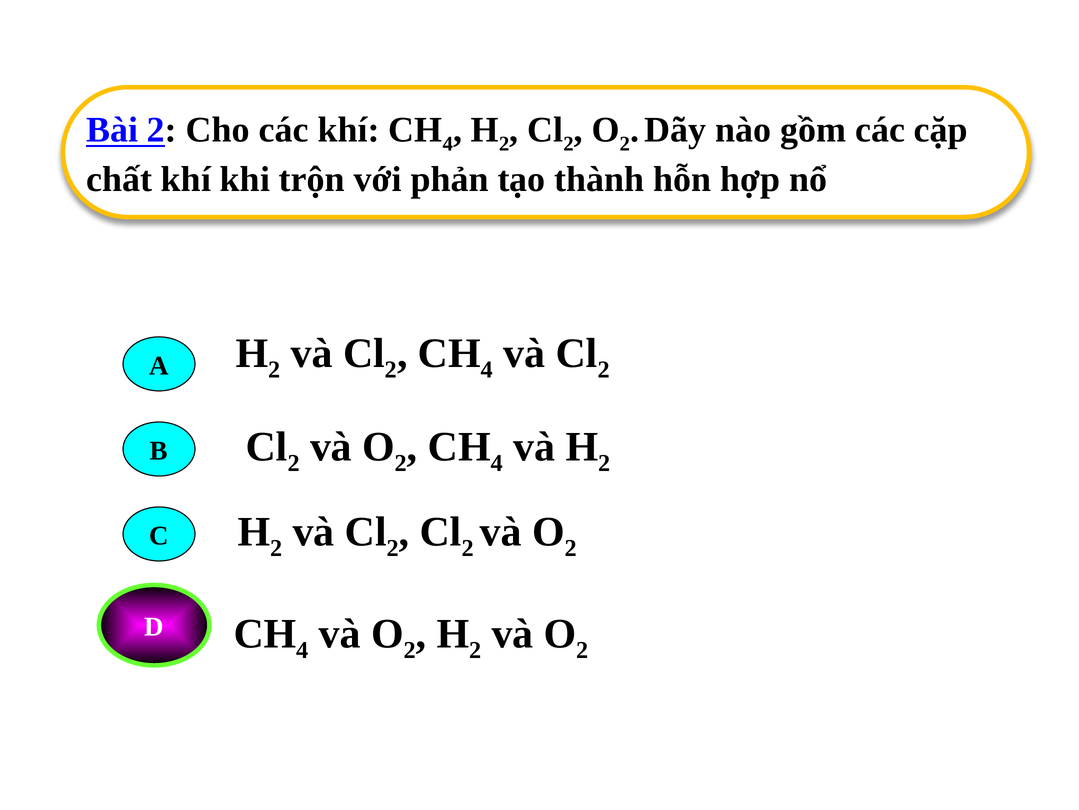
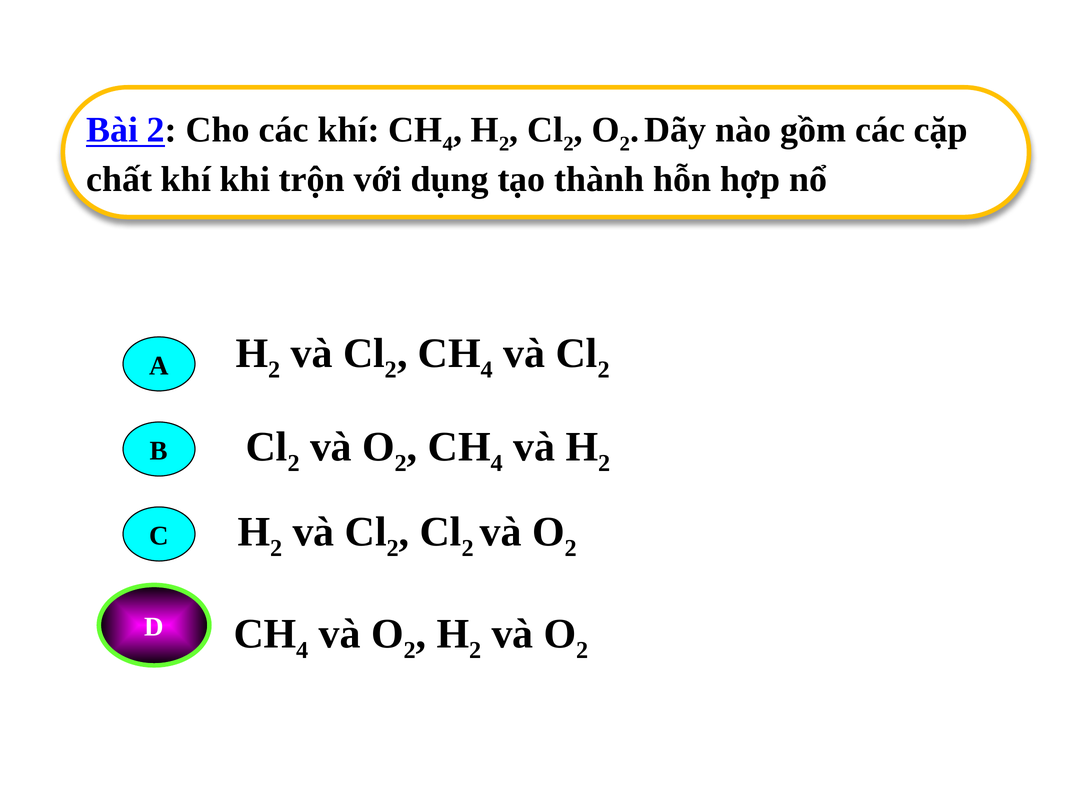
phản: phản -> dụng
